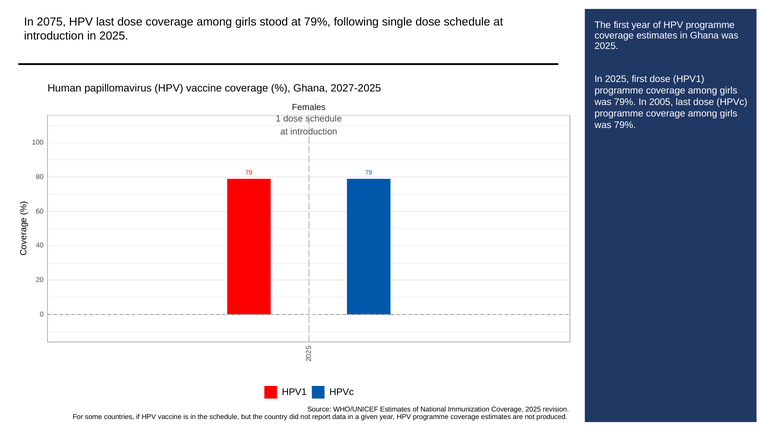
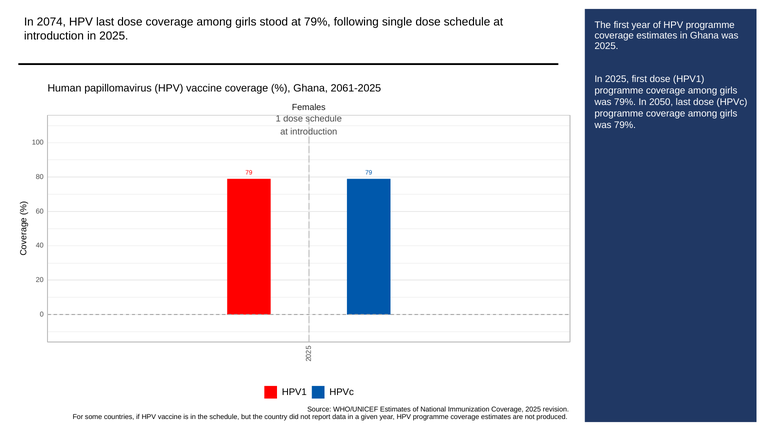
2075: 2075 -> 2074
2027-2025: 2027-2025 -> 2061-2025
2005: 2005 -> 2050
